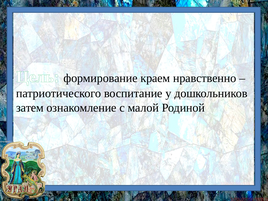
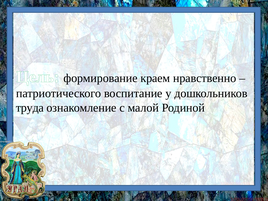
затем: затем -> труда
